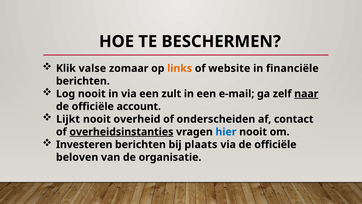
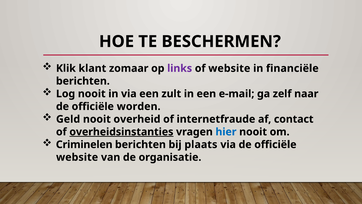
valse: valse -> klant
links colour: orange -> purple
naar underline: present -> none
account: account -> worden
Lijkt: Lijkt -> Geld
onderscheiden: onderscheiden -> internetfraude
Investeren: Investeren -> Criminelen
beloven at (77, 157): beloven -> website
